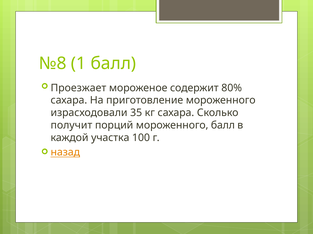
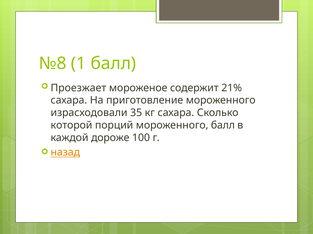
80%: 80% -> 21%
получит: получит -> которой
участка: участка -> дороже
